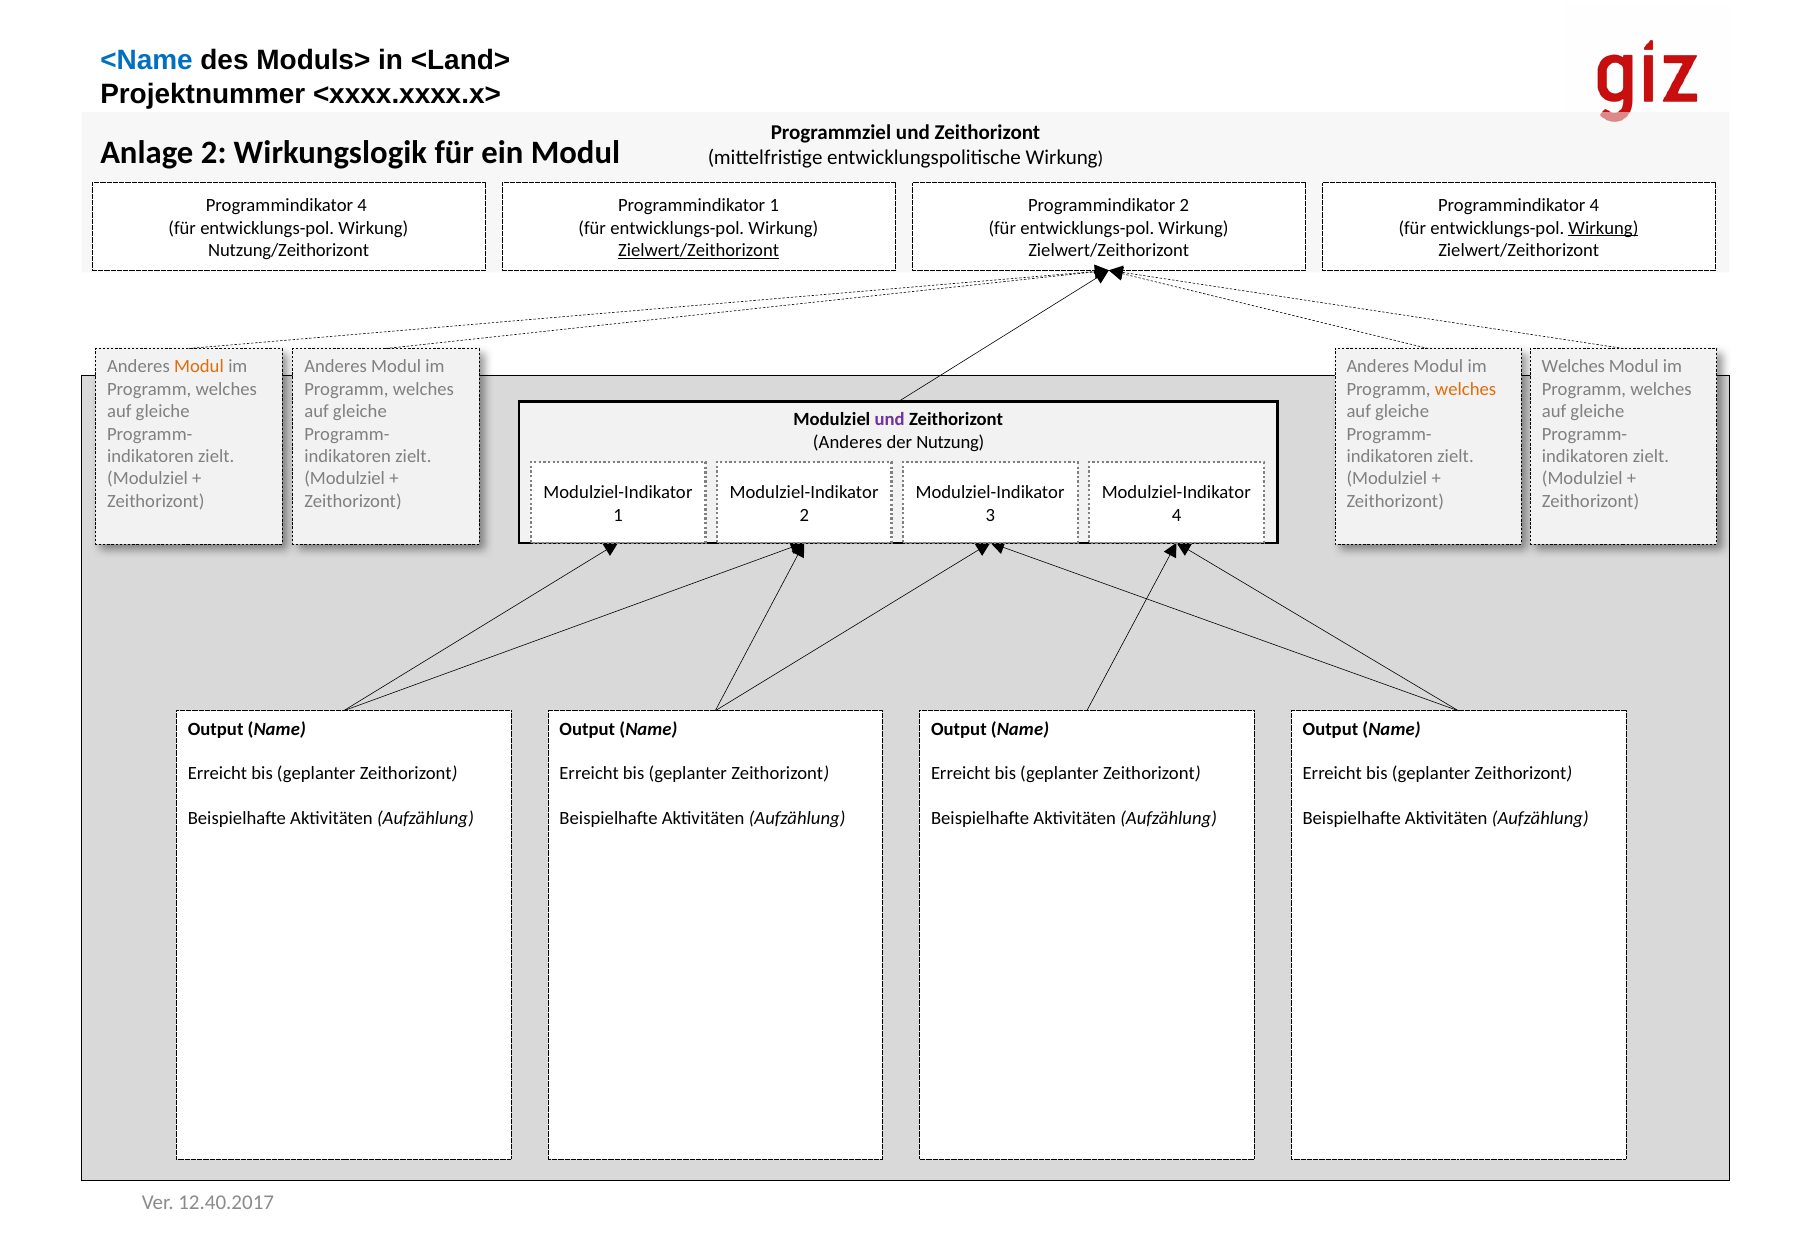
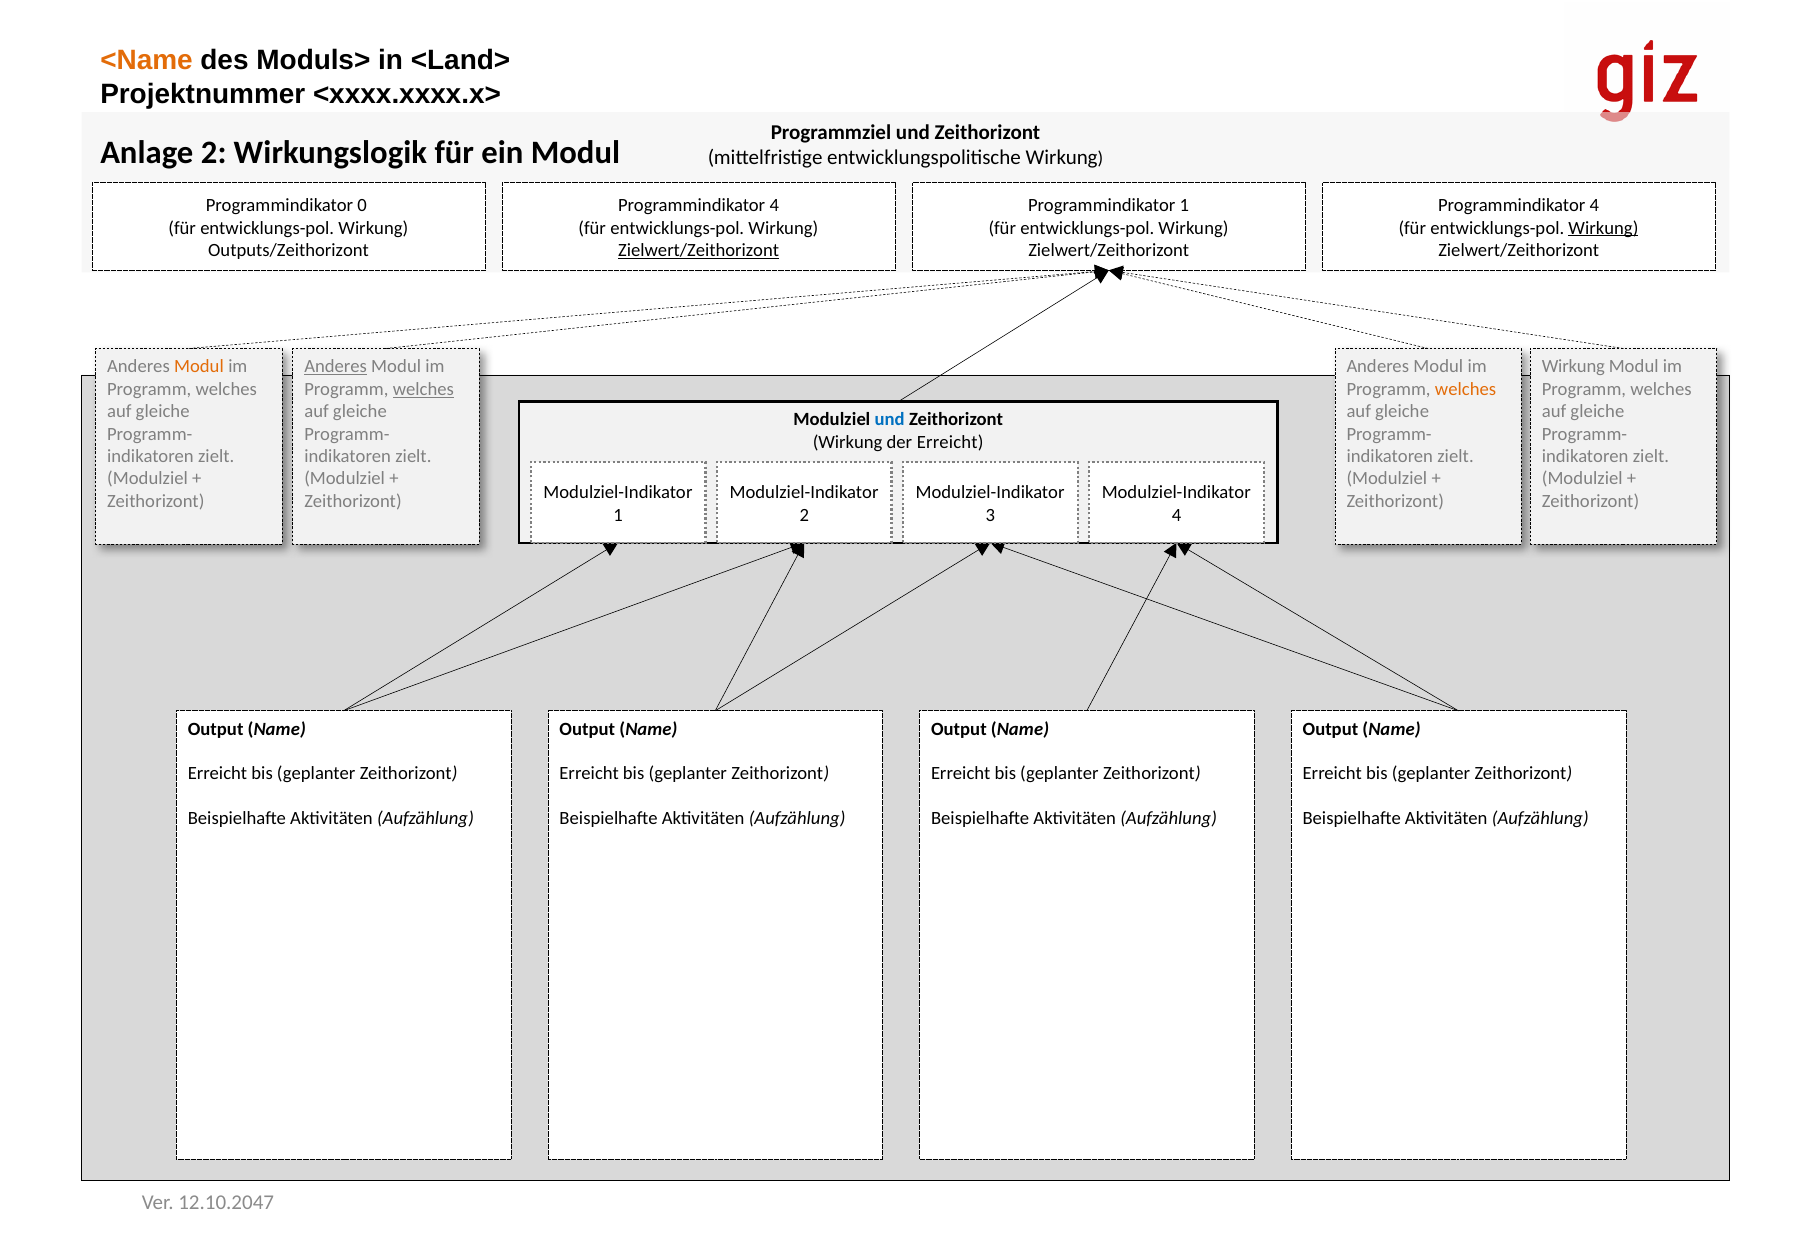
<Name colour: blue -> orange
4 at (362, 205): 4 -> 0
1 at (774, 205): 1 -> 4
Programmindikator 2: 2 -> 1
Nutzung/Zeithorizont: Nutzung/Zeithorizont -> Outputs/Zeithorizont
Anderes at (336, 367) underline: none -> present
Welches at (1573, 367): Welches -> Wirkung
welches at (423, 389) underline: none -> present
und at (890, 420) colour: purple -> blue
Anderes at (847, 442): Anderes -> Wirkung
der Nutzung: Nutzung -> Erreicht
12.40.2017: 12.40.2017 -> 12.10.2047
